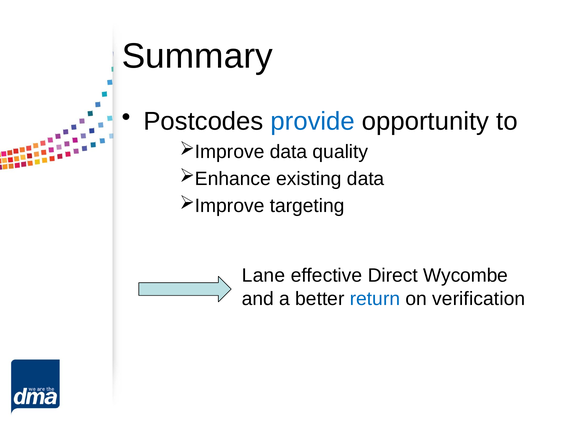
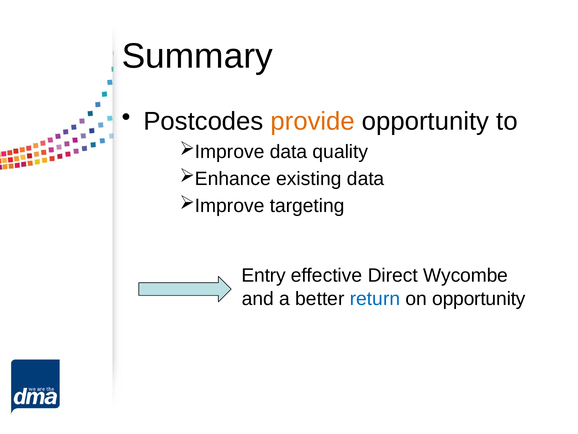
provide colour: blue -> orange
Lane: Lane -> Entry
on verification: verification -> opportunity
